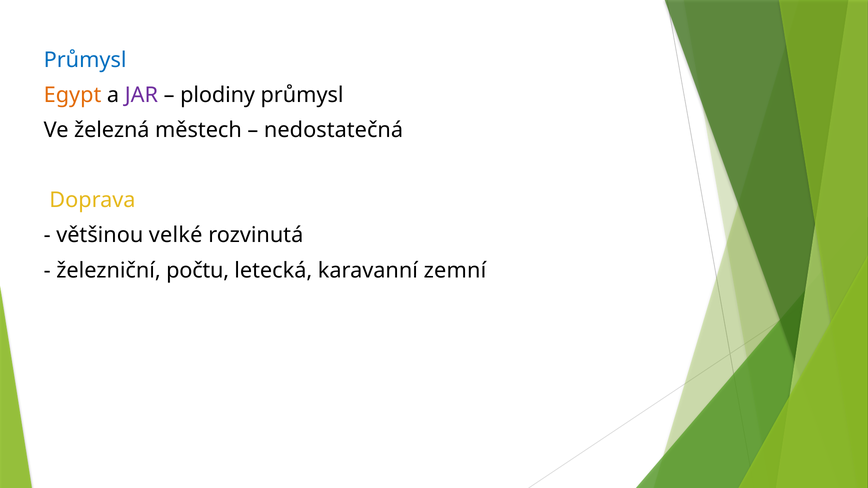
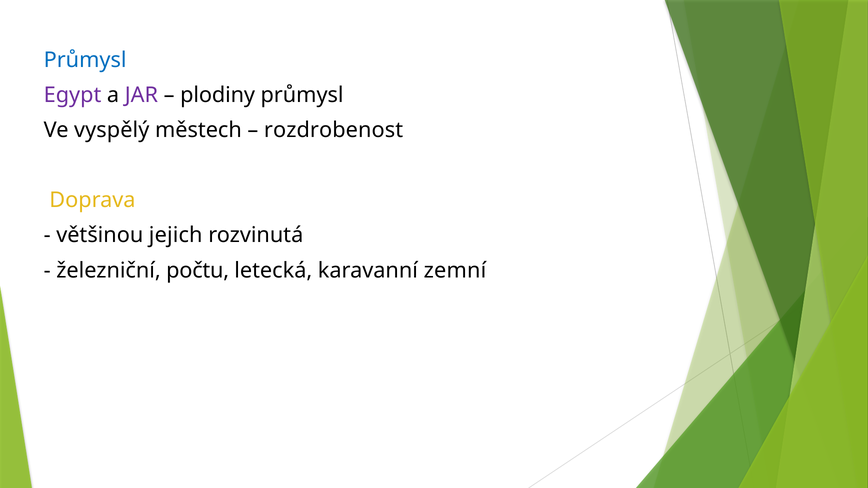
Egypt colour: orange -> purple
železná: železná -> vyspělý
nedostatečná: nedostatečná -> rozdrobenost
velké: velké -> jejich
